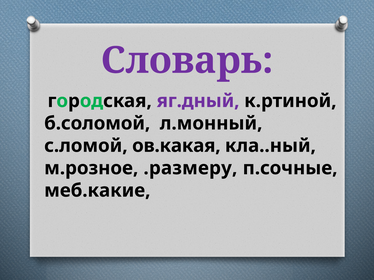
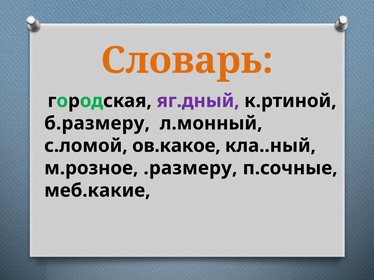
Словарь colour: purple -> orange
б.соломой: б.соломой -> б.размеру
ов.какая: ов.какая -> ов.какое
